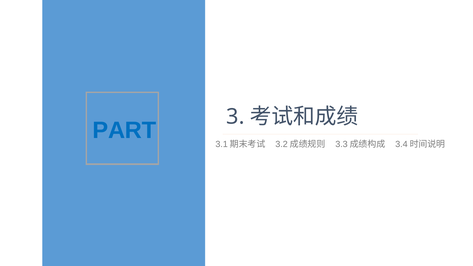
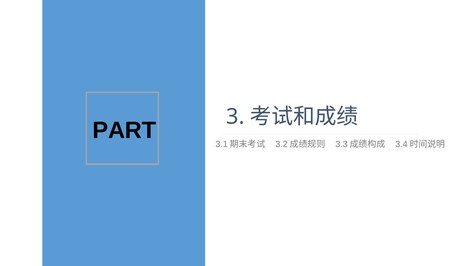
PART colour: blue -> black
